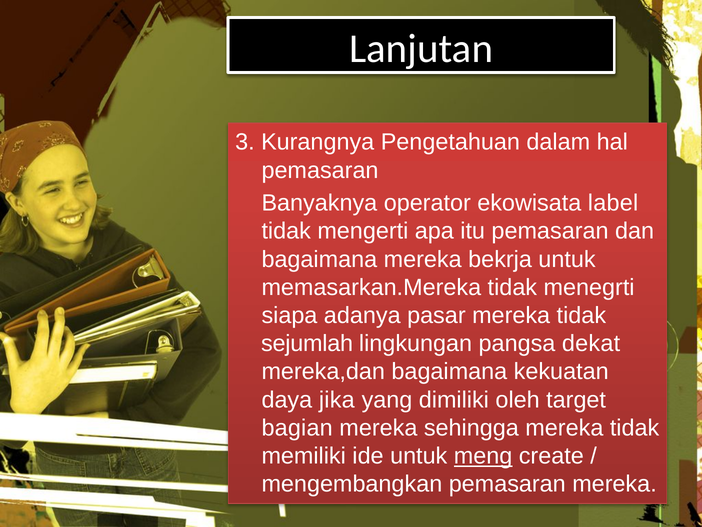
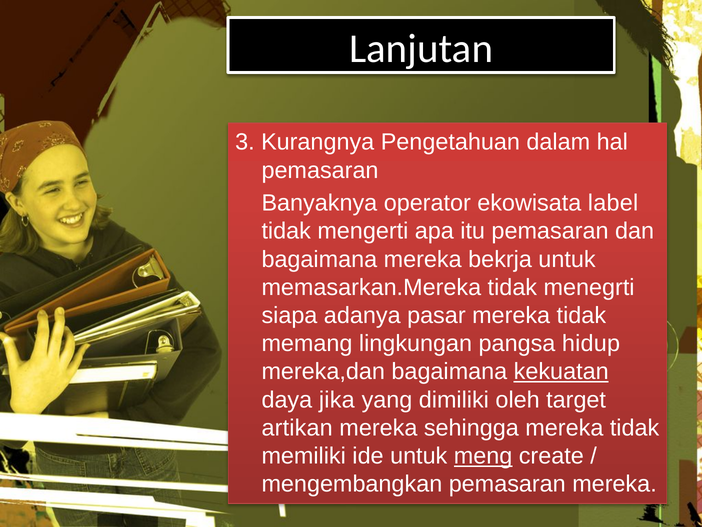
sejumlah: sejumlah -> memang
dekat: dekat -> hidup
kekuatan underline: none -> present
bagian: bagian -> artikan
